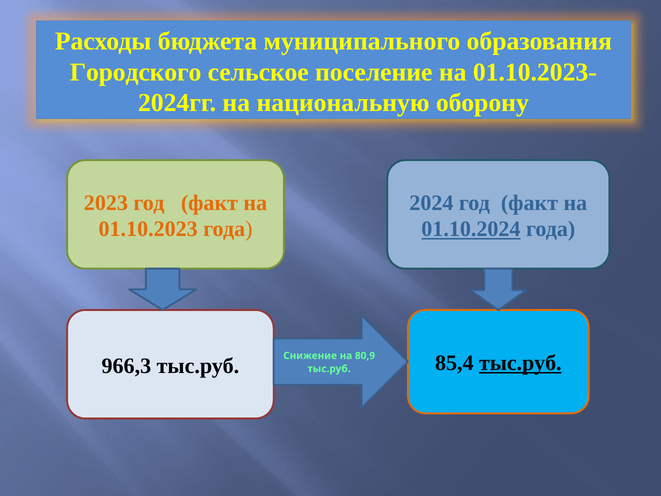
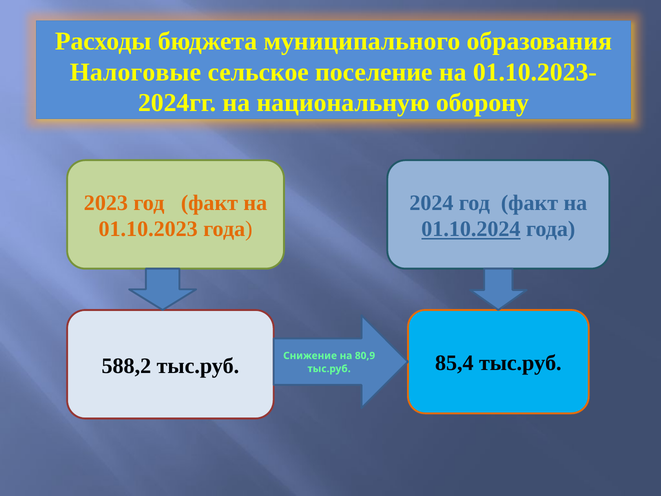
Городского: Городского -> Налоговые
966,3: 966,3 -> 588,2
тыс.руб at (520, 363) underline: present -> none
